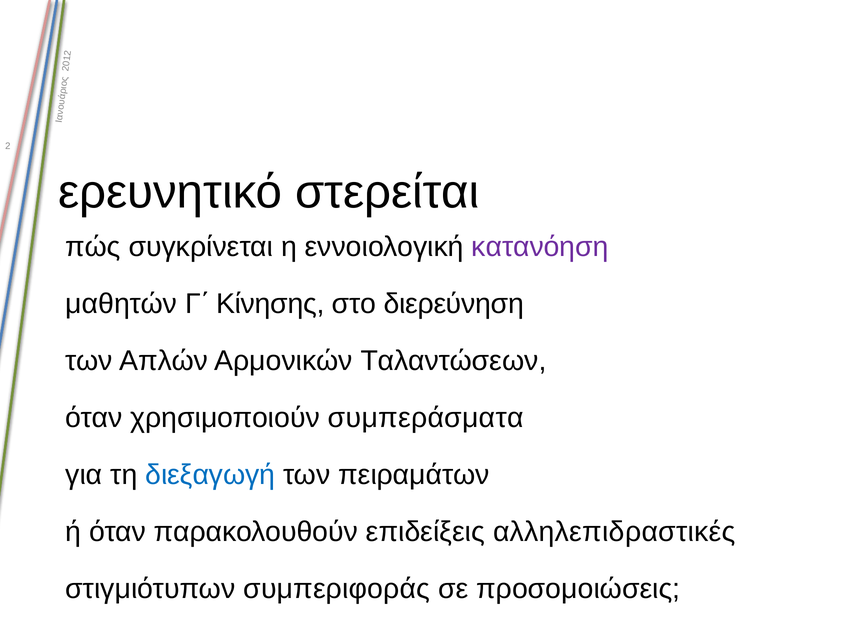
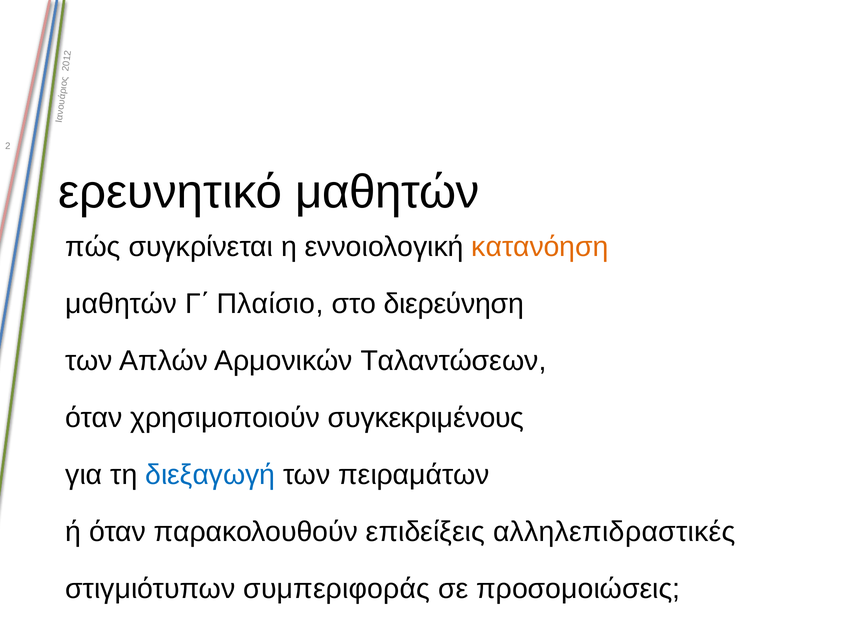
στερείται at (387, 192): στερείται -> μαθητών
κατανόηση colour: purple -> orange
Κίνησης: Κίνησης -> Πλαίσιο
συμπεράσματα: συμπεράσματα -> συγκεκριμένους
